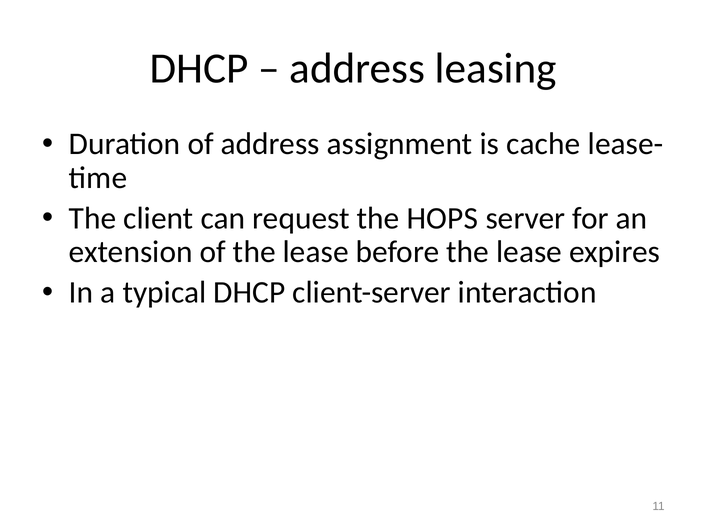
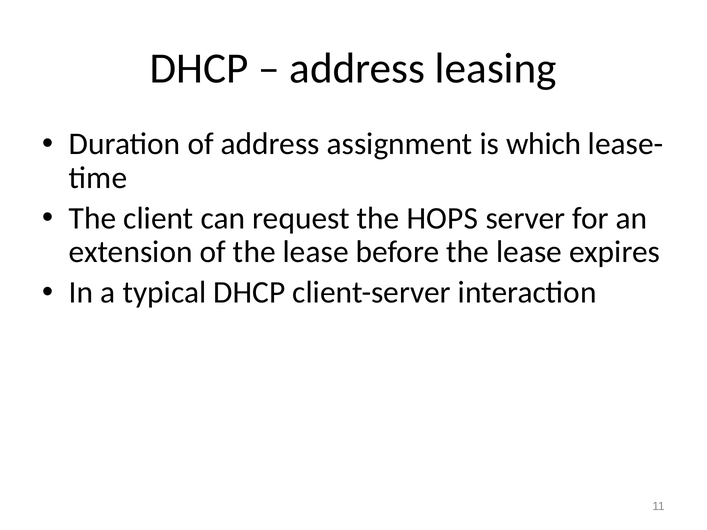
cache: cache -> which
